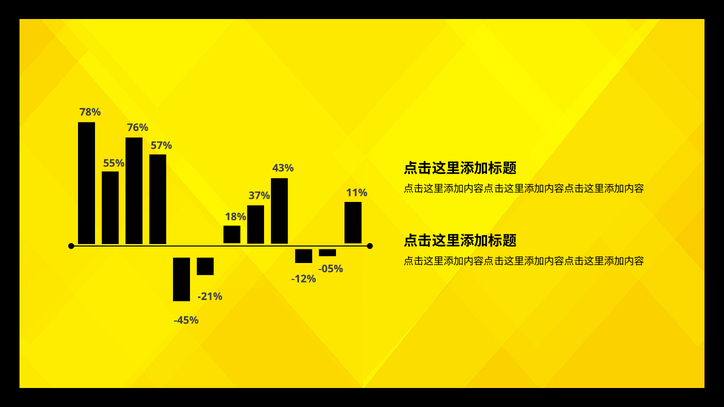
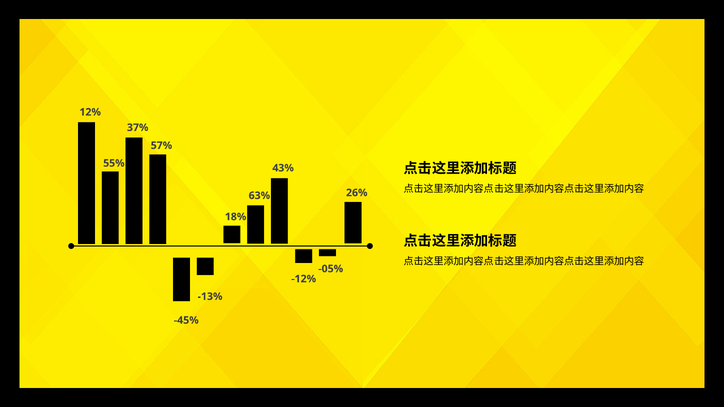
78%: 78% -> 12%
76%: 76% -> 37%
11%: 11% -> 26%
37%: 37% -> 63%
-21%: -21% -> -13%
